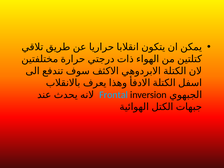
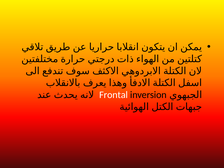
Frontal colour: light blue -> white
